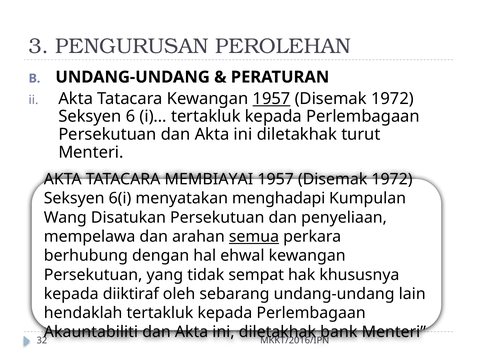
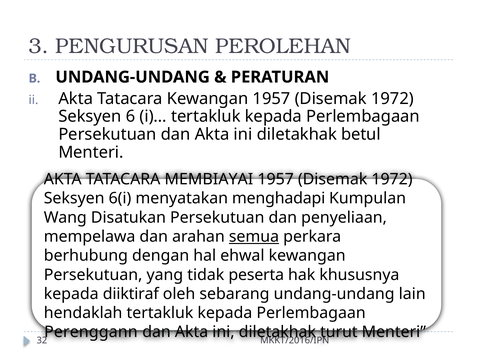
1957 at (271, 98) underline: present -> none
turut: turut -> betul
sempat: sempat -> peserta
Akauntabiliti: Akauntabiliti -> Perenggann
bank: bank -> turut
